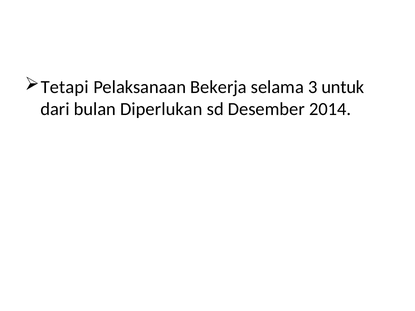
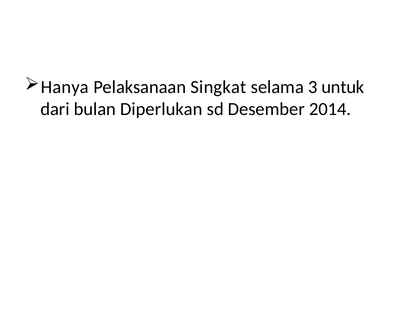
Tetapi: Tetapi -> Hanya
Bekerja: Bekerja -> Singkat
